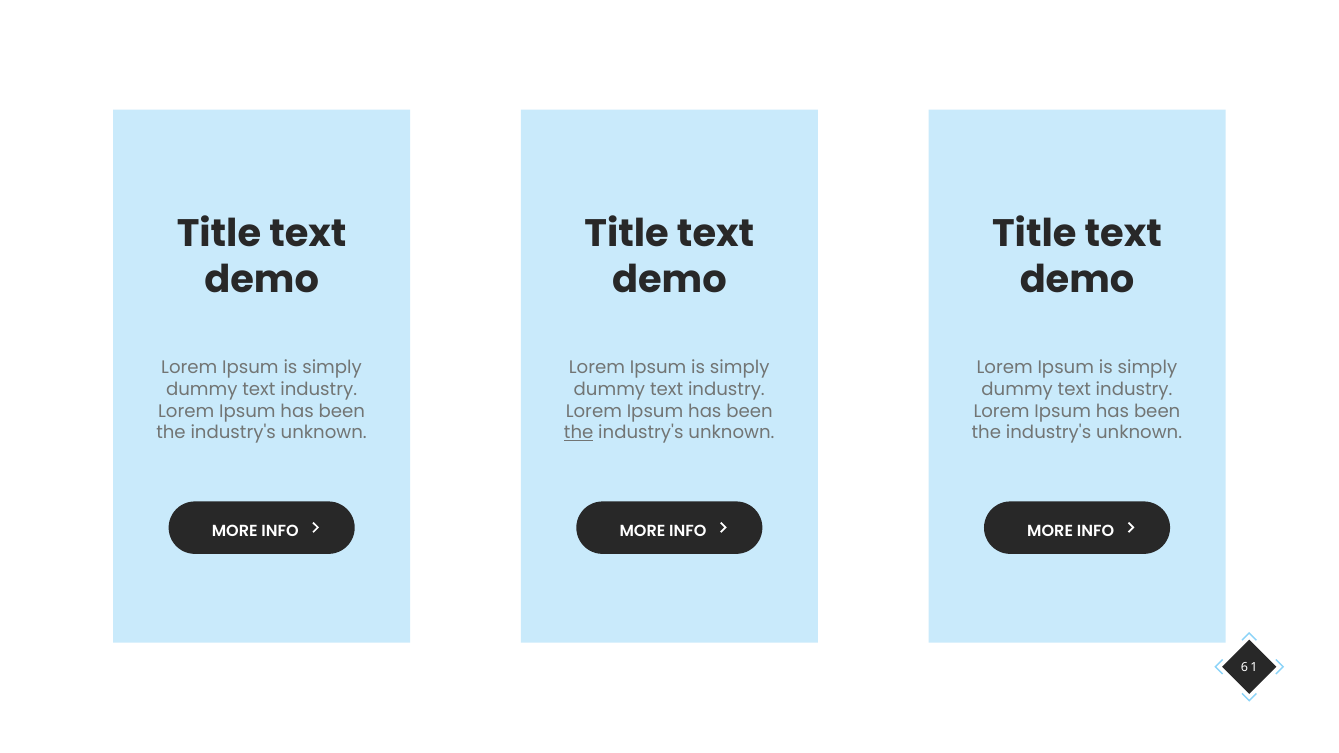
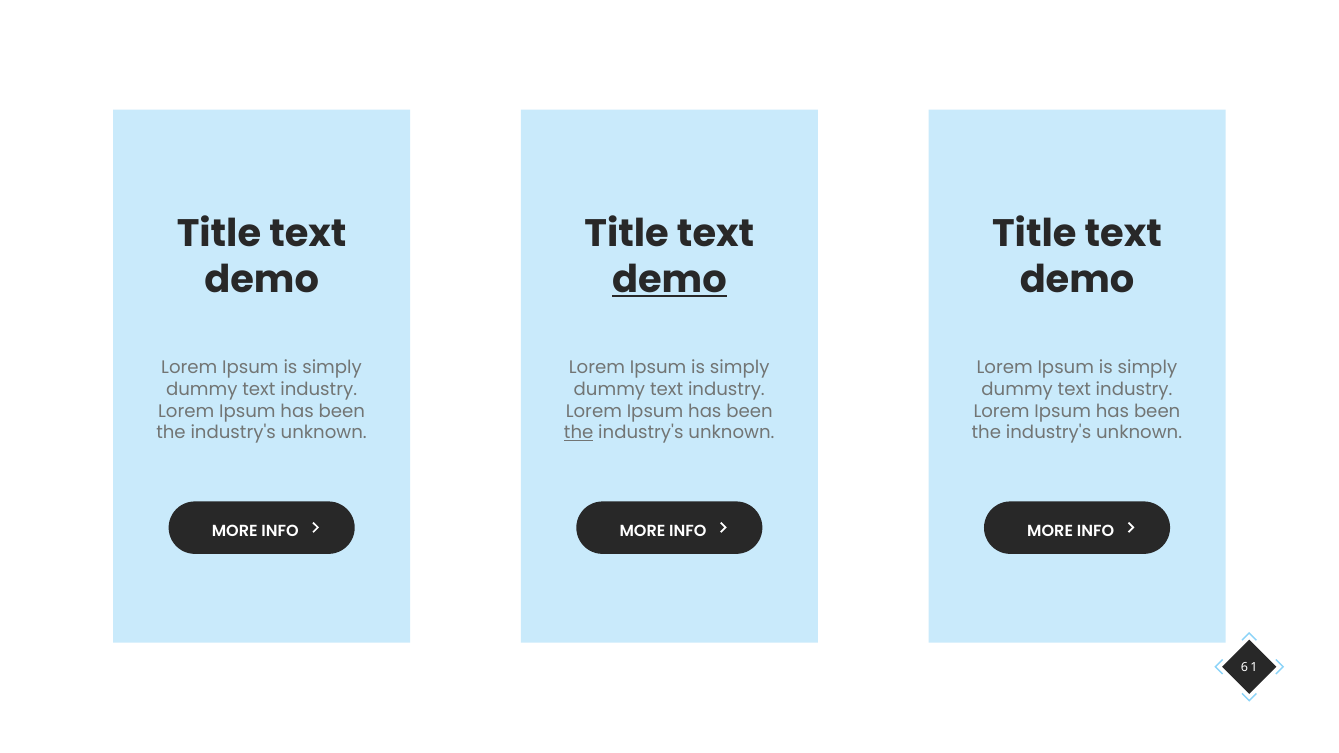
demo at (669, 280) underline: none -> present
